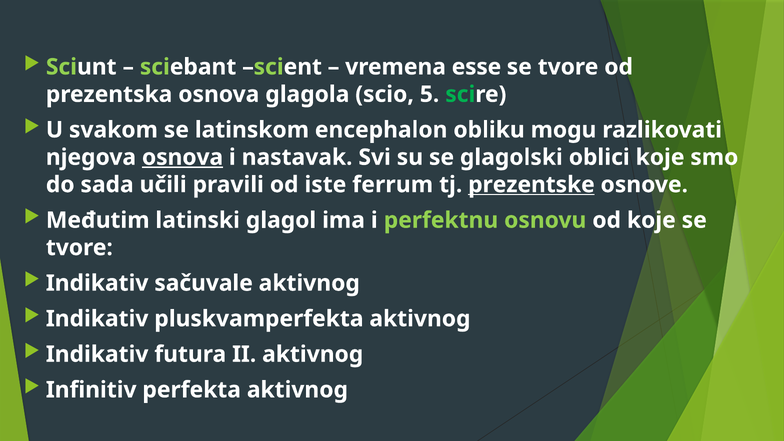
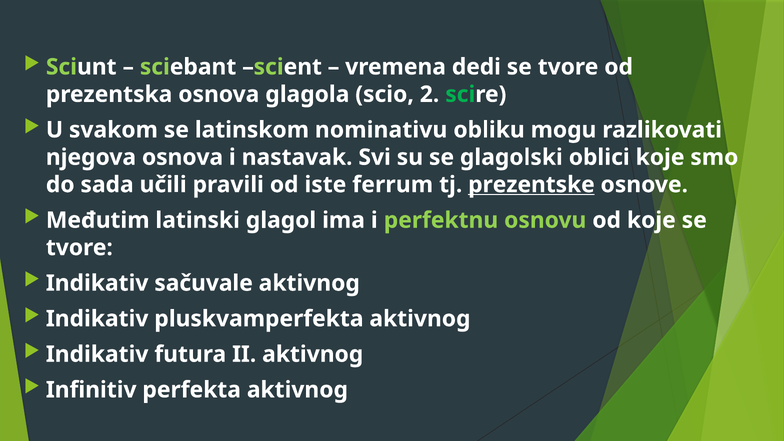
esse: esse -> dedi
5: 5 -> 2
encephalon: encephalon -> nominativu
osnova at (183, 157) underline: present -> none
